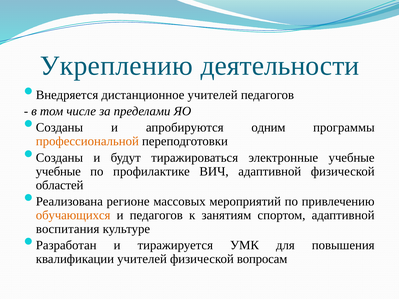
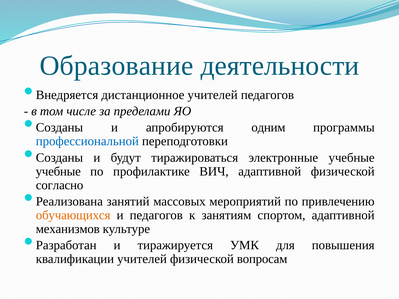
Укреплению: Укреплению -> Образование
профессиональной colour: orange -> blue
областей: областей -> согласно
регионе: регионе -> занятий
воспитания: воспитания -> механизмов
